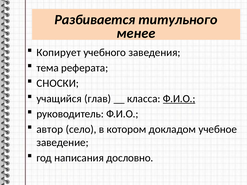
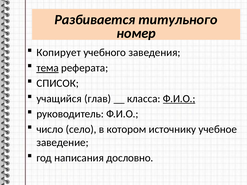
менее: менее -> номер
тема underline: none -> present
СНОСКИ: СНОСКИ -> СПИСОК
автор: автор -> число
докладом: докладом -> источнику
